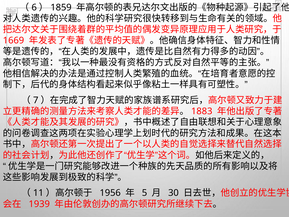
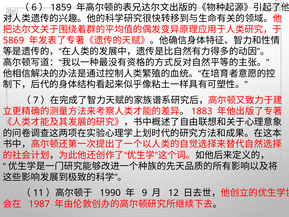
1669: 1669 -> 5869
1956: 1956 -> 1990
5: 5 -> 9
30: 30 -> 12
1939: 1939 -> 1987
